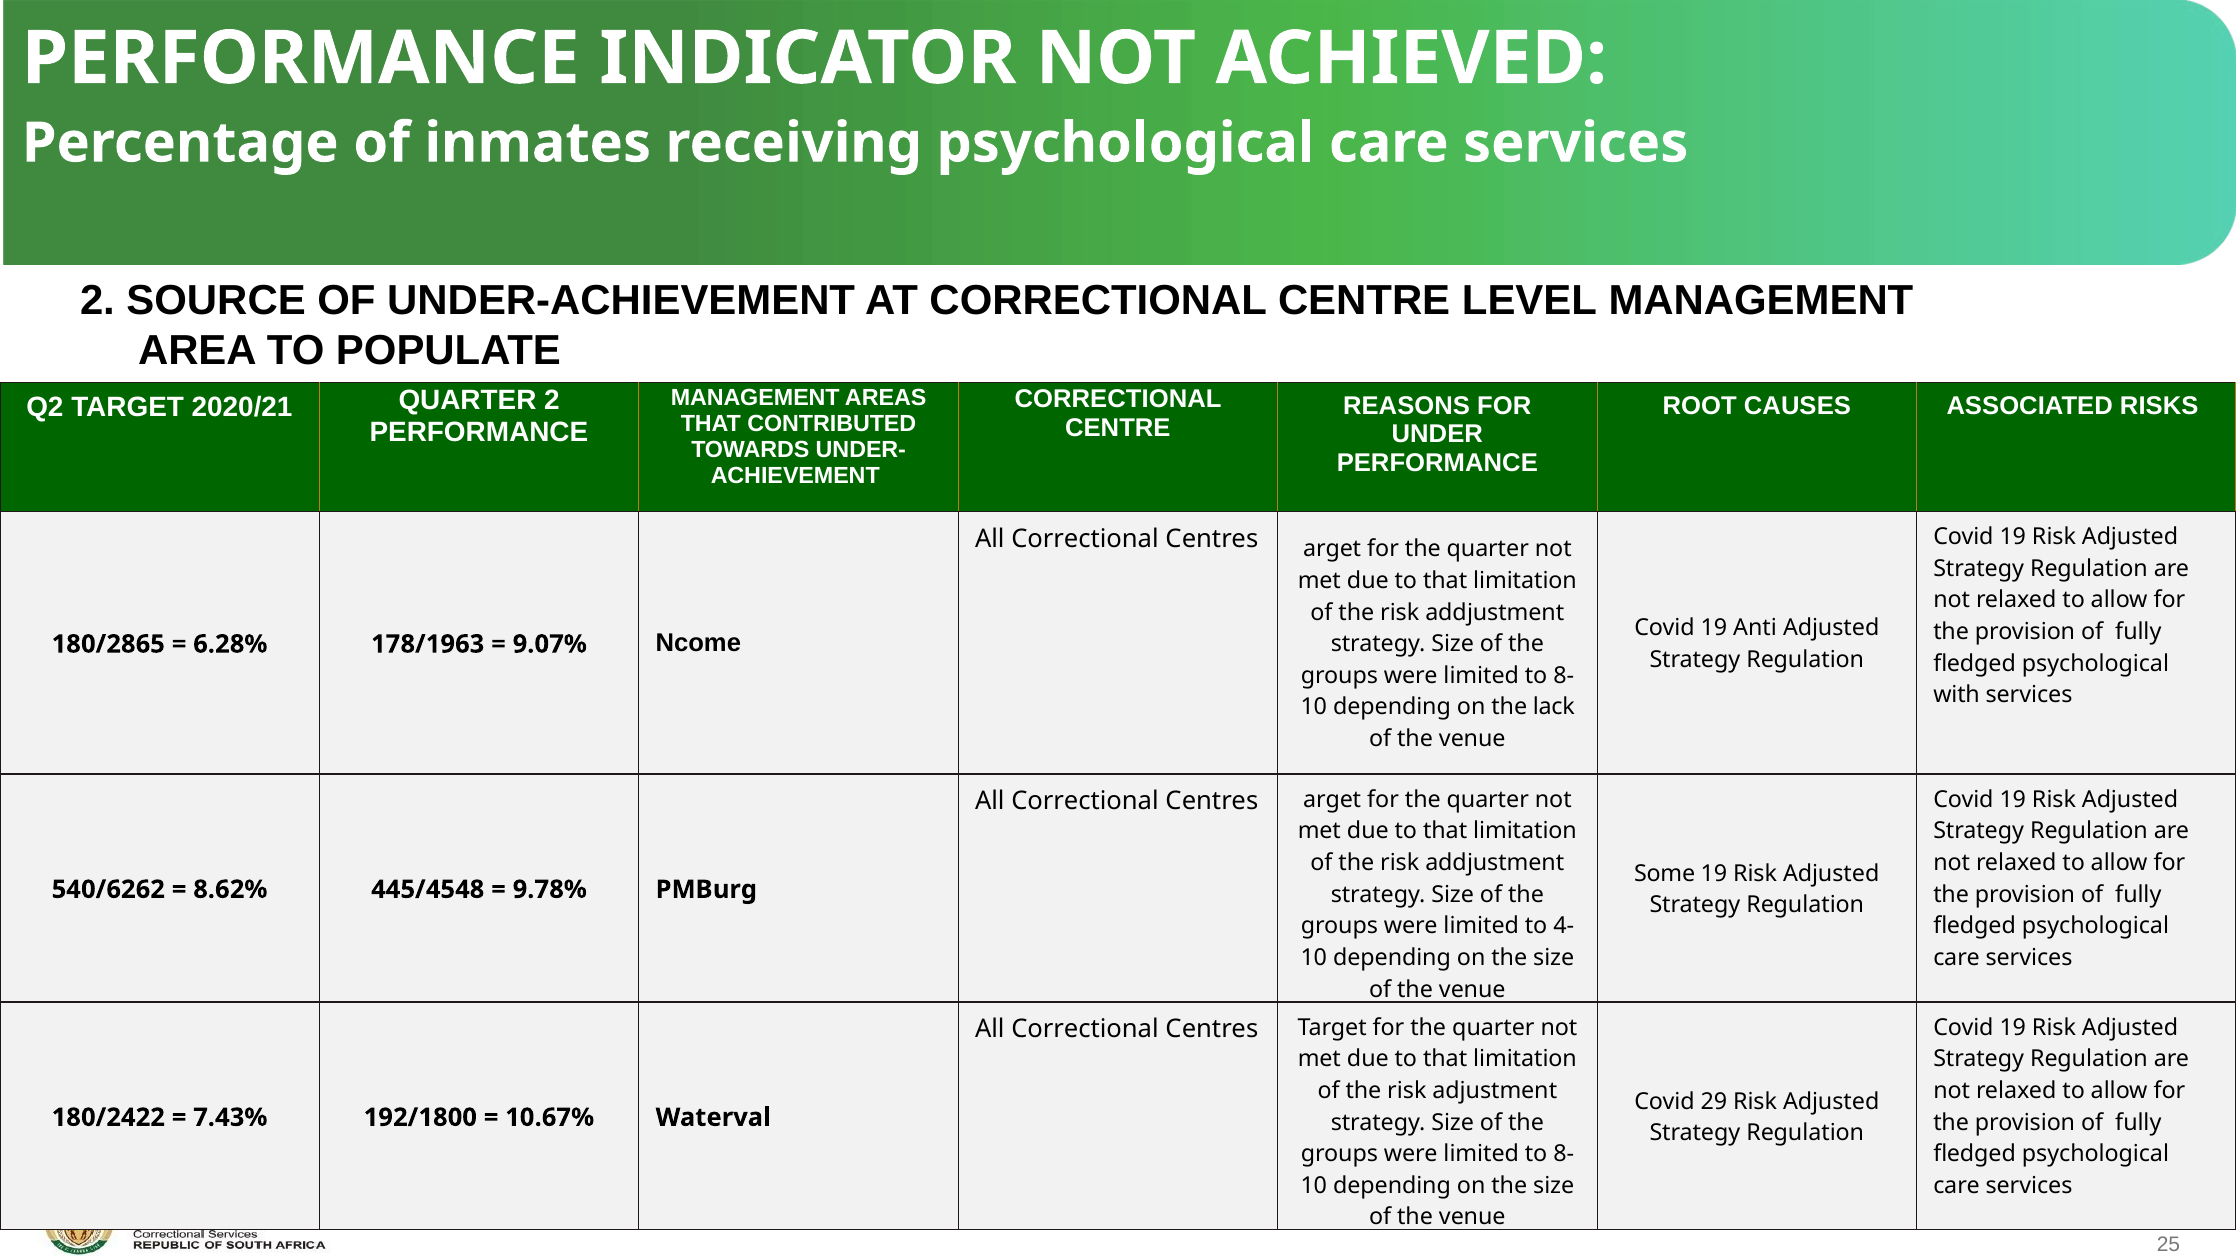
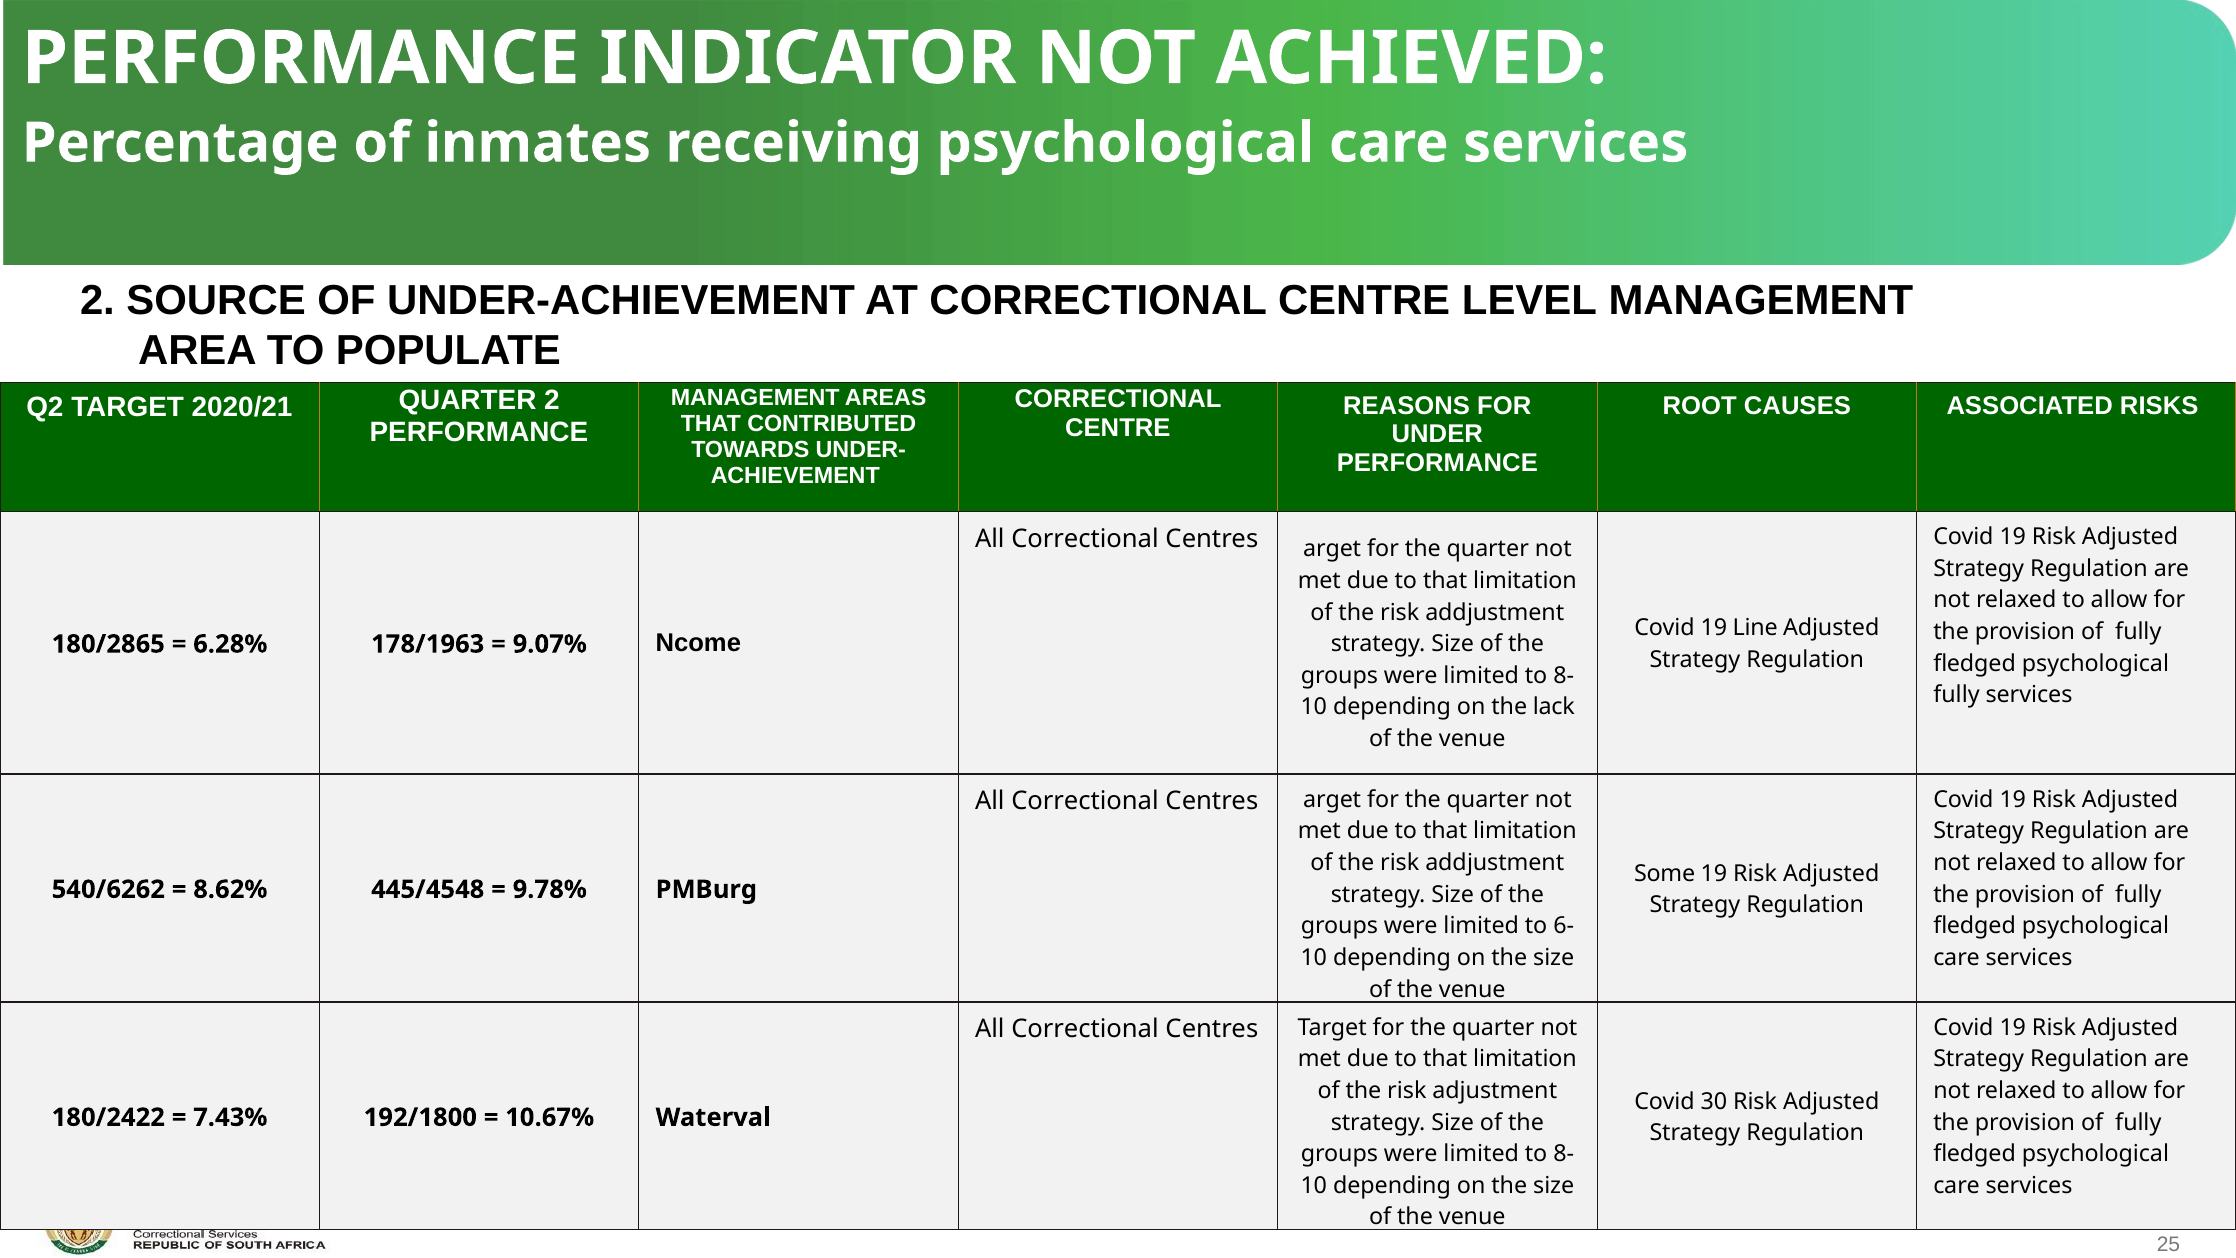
Anti: Anti -> Line
with at (1957, 695): with -> fully
4-: 4- -> 6-
29: 29 -> 30
